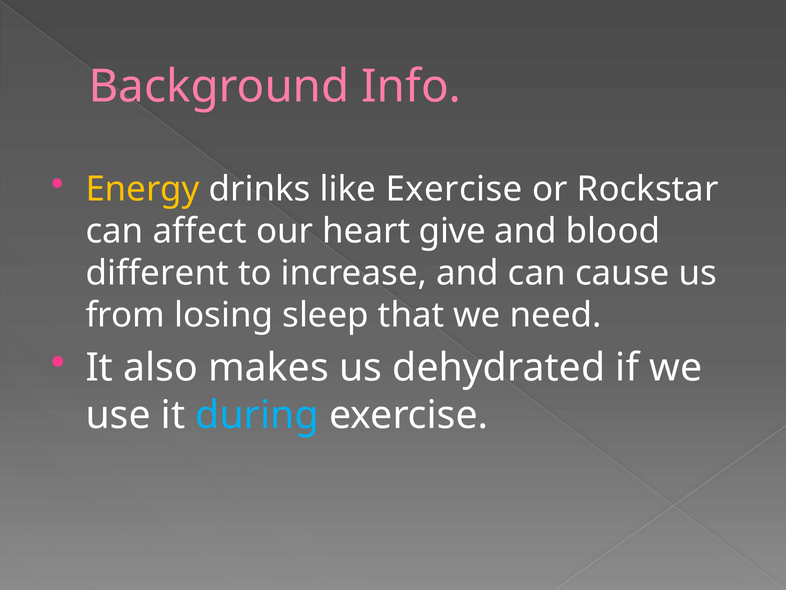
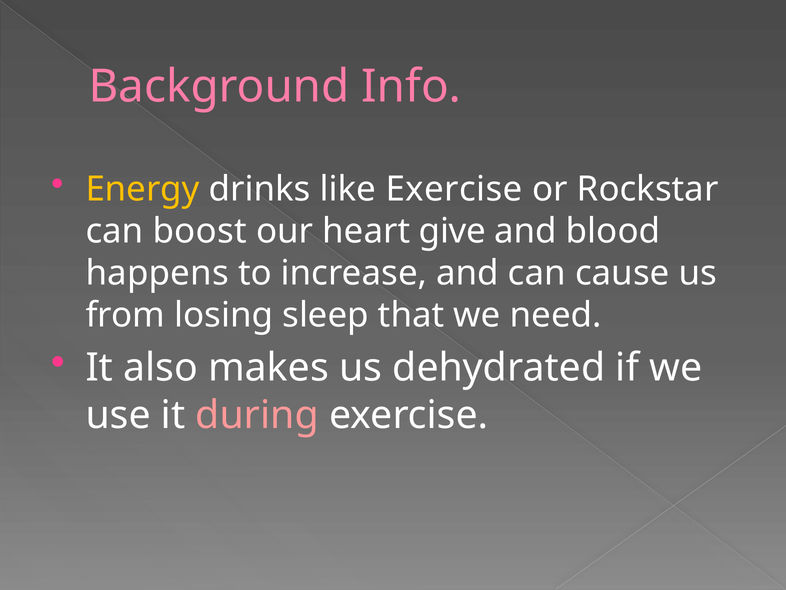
affect: affect -> boost
different: different -> happens
during colour: light blue -> pink
